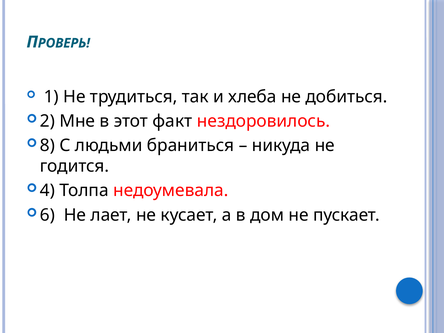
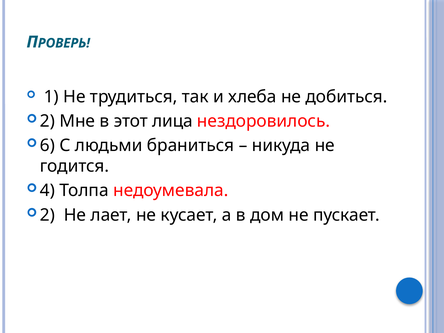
факт: факт -> лица
8: 8 -> 6
6 at (47, 215): 6 -> 2
